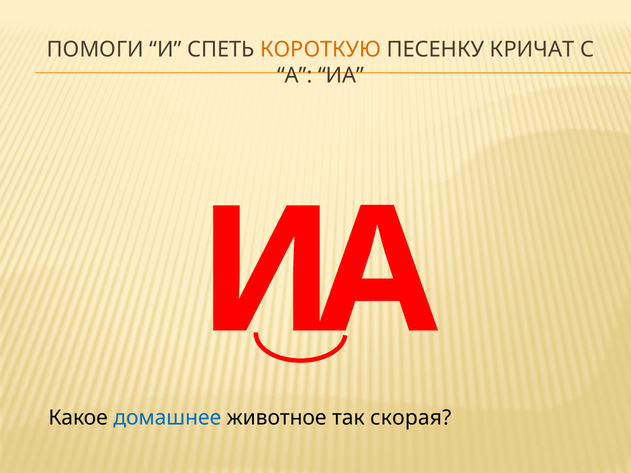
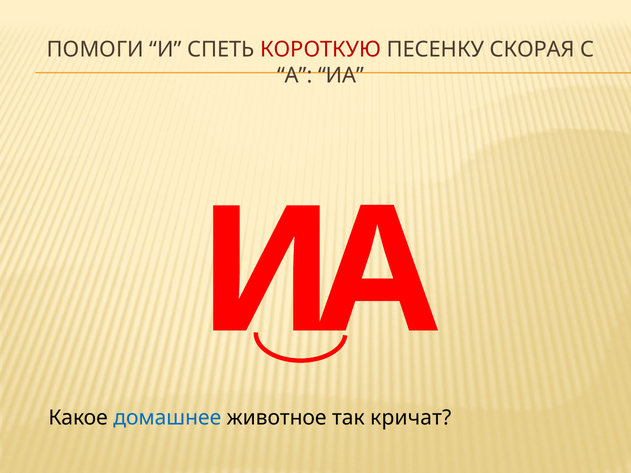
КОРОТКУЮ colour: orange -> red
КРИЧАТ: КРИЧАТ -> СКОРАЯ
скорая: скорая -> кричат
